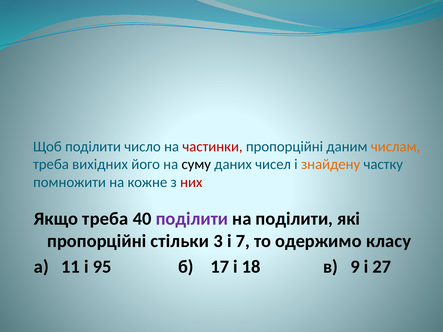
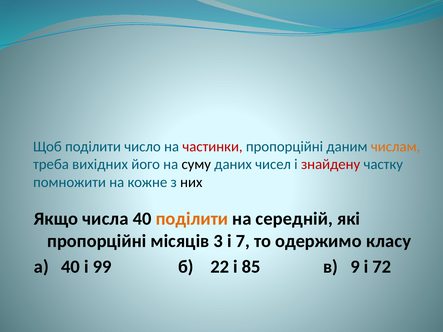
знайдену colour: orange -> red
них colour: red -> black
Якщо треба: треба -> числа
поділити at (192, 219) colour: purple -> orange
на поділити: поділити -> середній
стільки: стільки -> місяців
а 11: 11 -> 40
95: 95 -> 99
17: 17 -> 22
18: 18 -> 85
27: 27 -> 72
